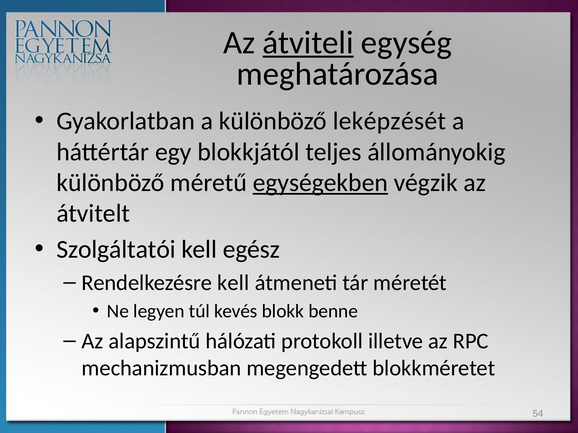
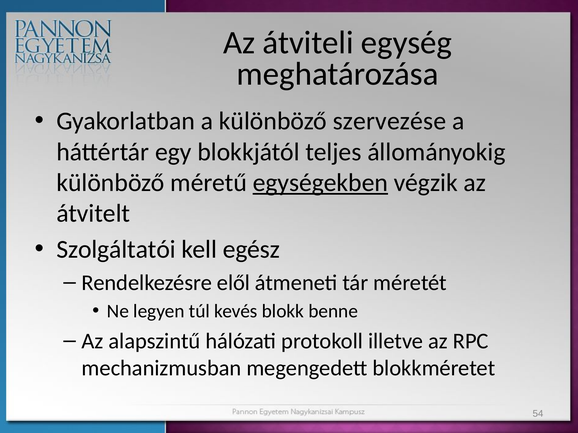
átviteli underline: present -> none
leképzését: leképzését -> szervezése
Rendelkezésre kell: kell -> elől
